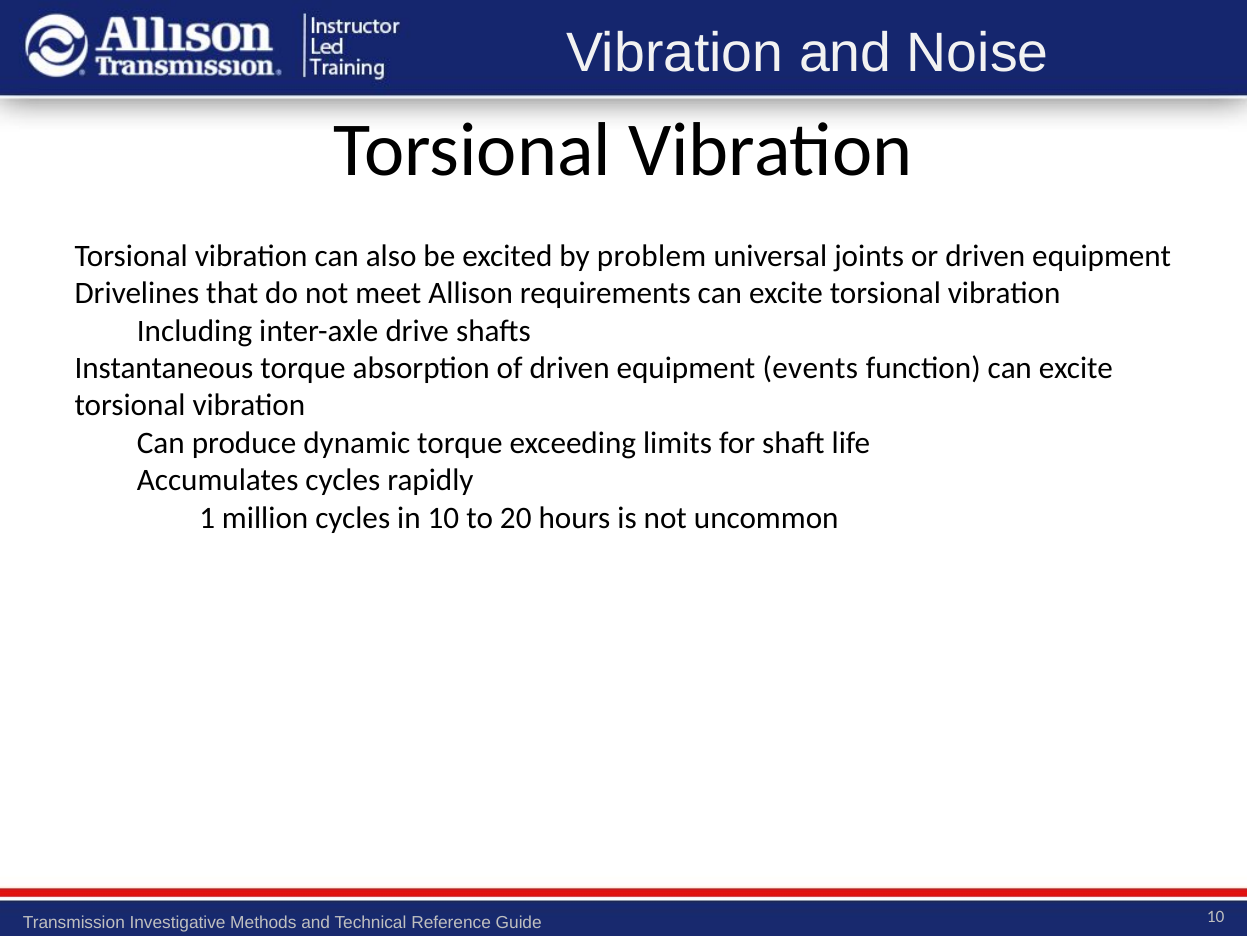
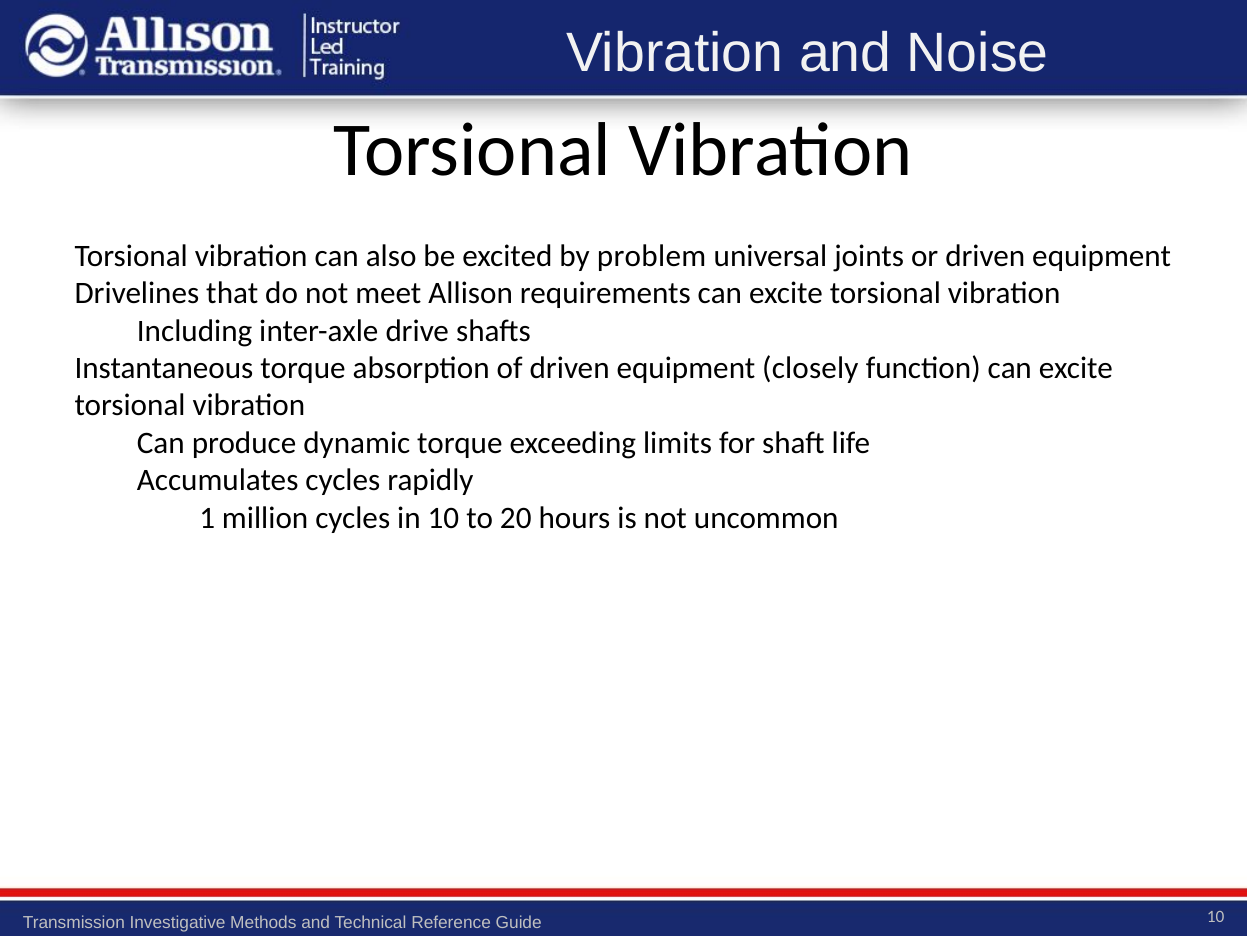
events: events -> closely
